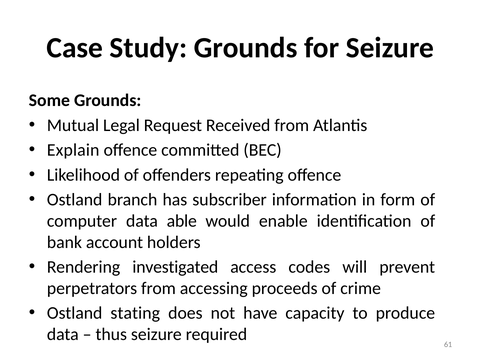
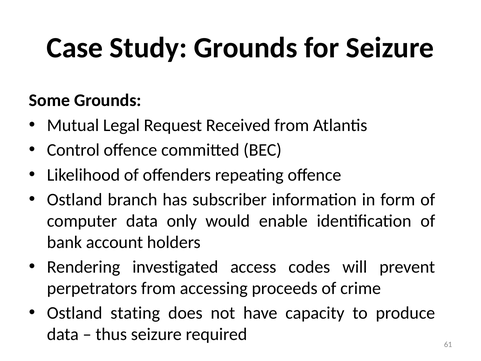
Explain: Explain -> Control
able: able -> only
